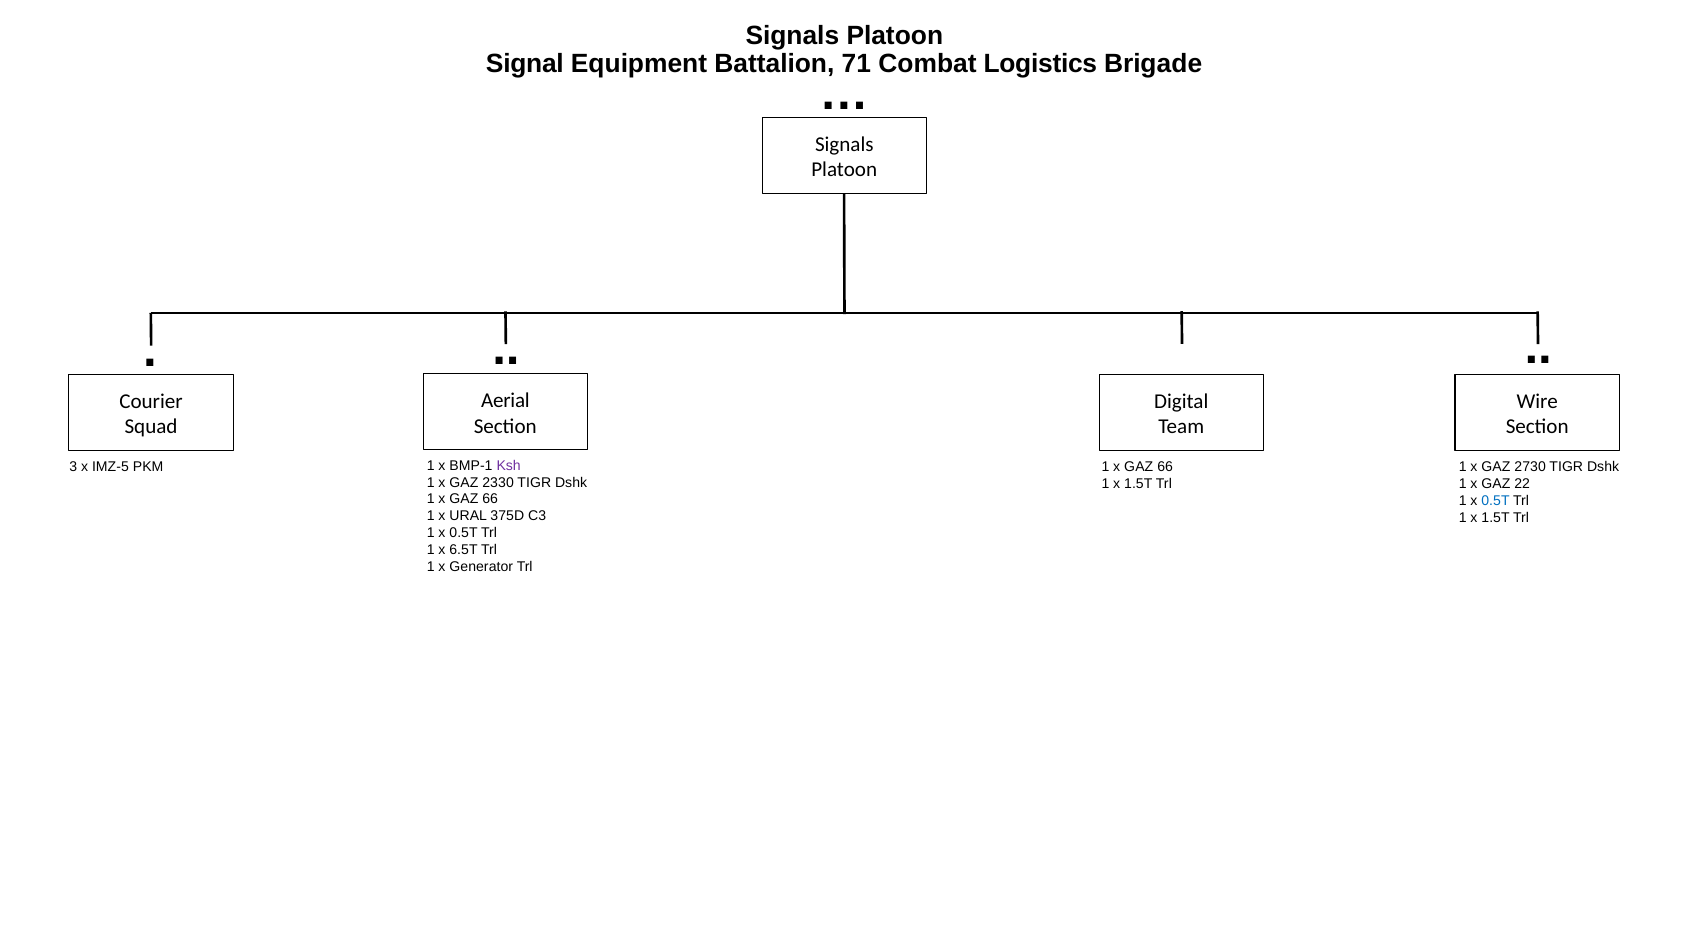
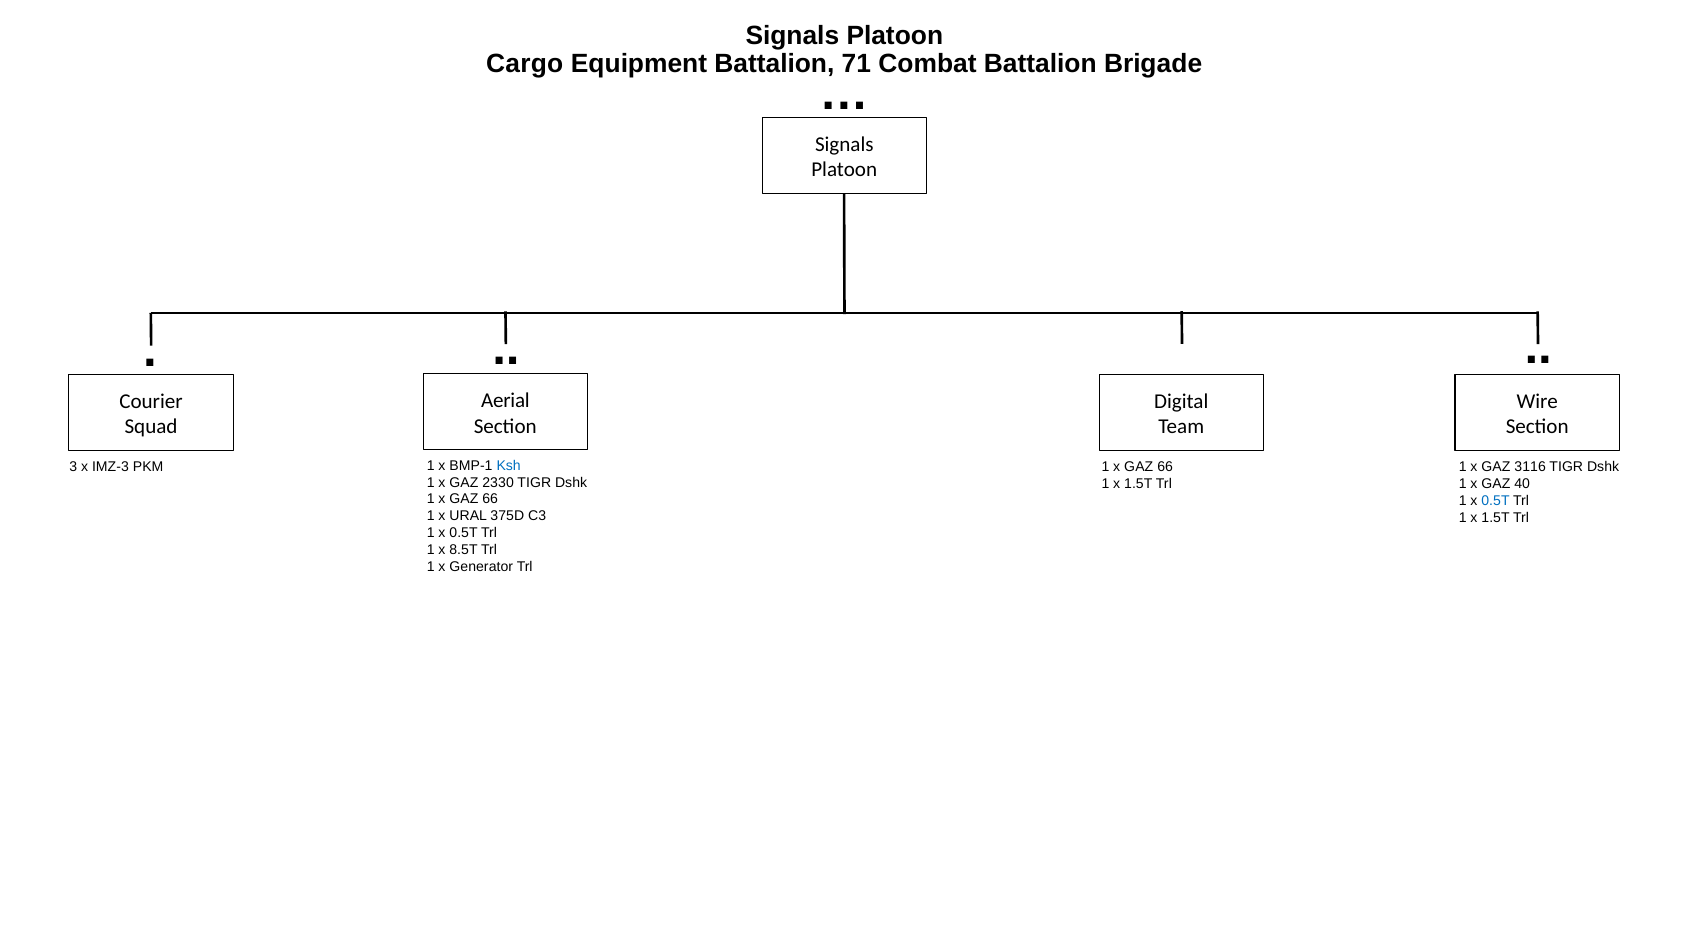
Signal: Signal -> Cargo
Combat Logistics: Logistics -> Battalion
Ksh colour: purple -> blue
IMZ-5: IMZ-5 -> IMZ-3
2730: 2730 -> 3116
22: 22 -> 40
6.5T: 6.5T -> 8.5T
